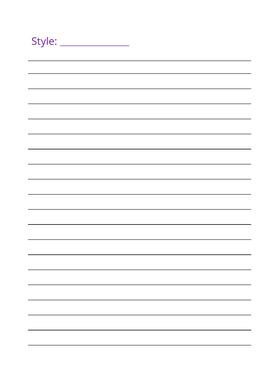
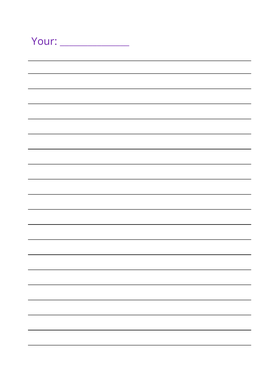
Style: Style -> Your
